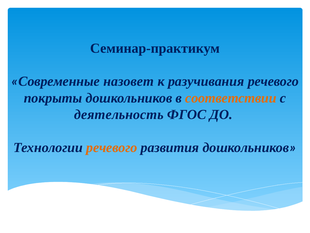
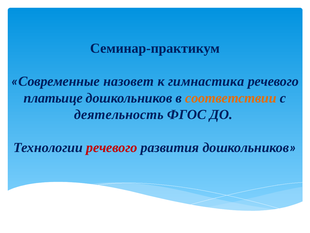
разучивания: разучивания -> гимнастика
покрыты: покрыты -> платьице
речевого at (112, 147) colour: orange -> red
